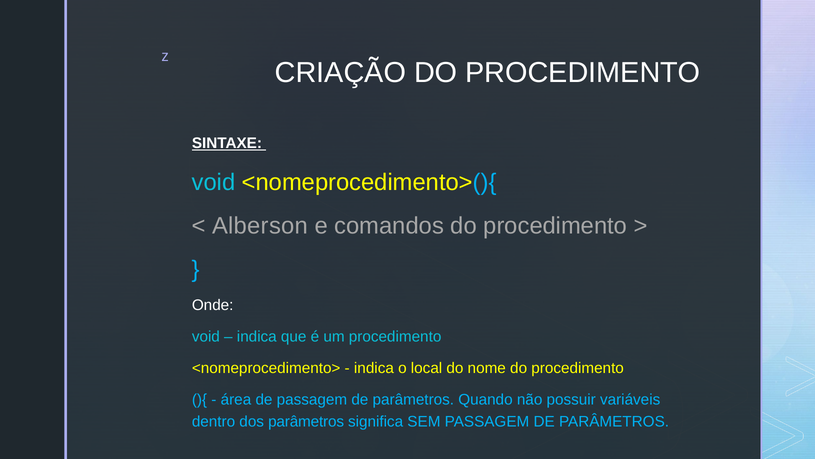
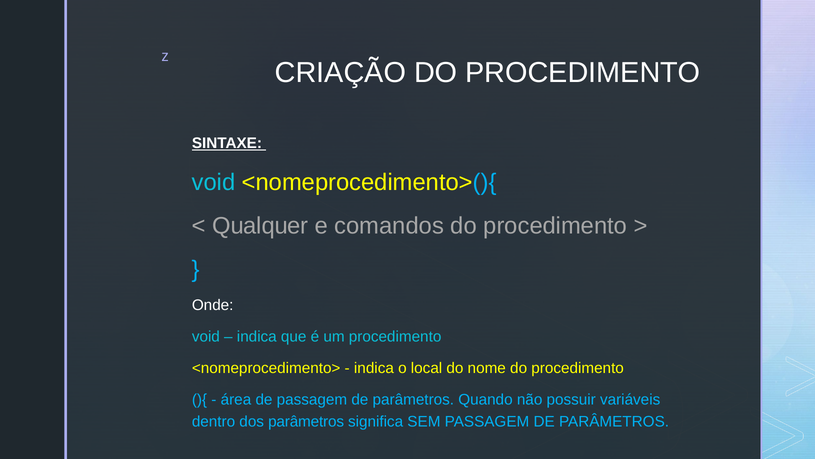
Alberson: Alberson -> Qualquer
